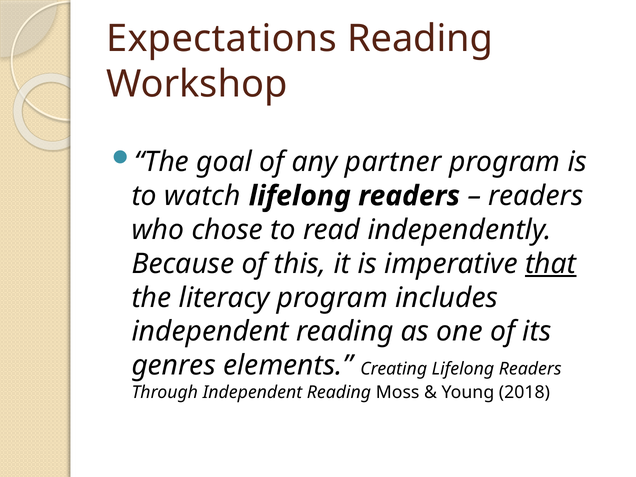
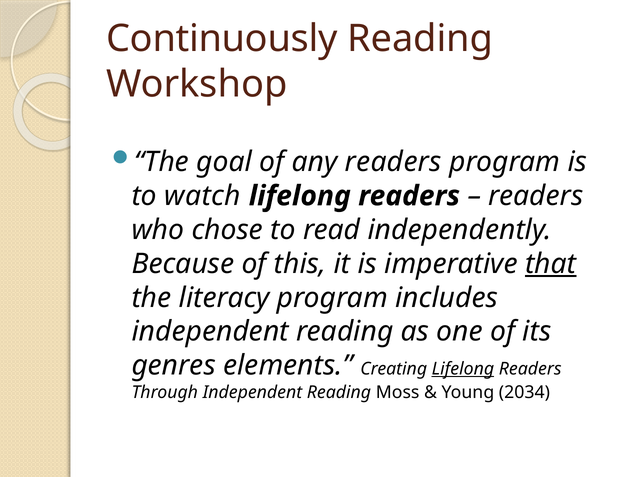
Expectations: Expectations -> Continuously
any partner: partner -> readers
Lifelong at (463, 369) underline: none -> present
2018: 2018 -> 2034
